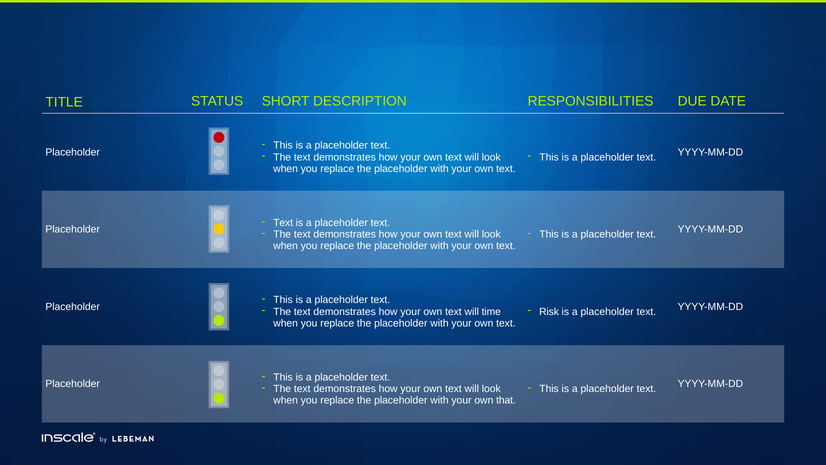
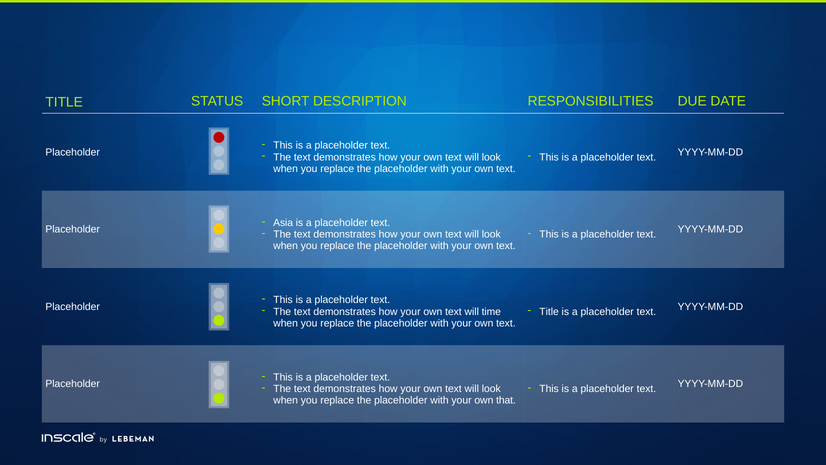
Text at (283, 223): Text -> Asia
Risk at (549, 311): Risk -> Title
